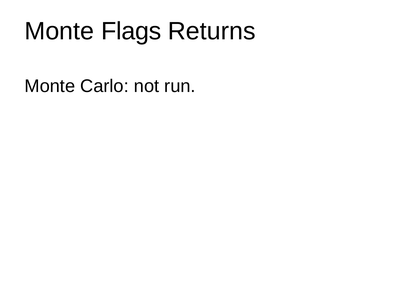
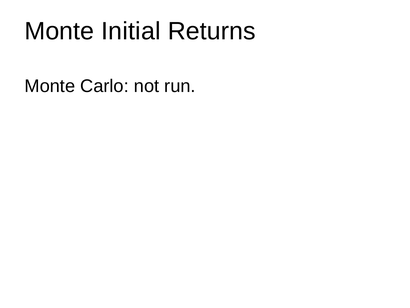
Flags: Flags -> Initial
